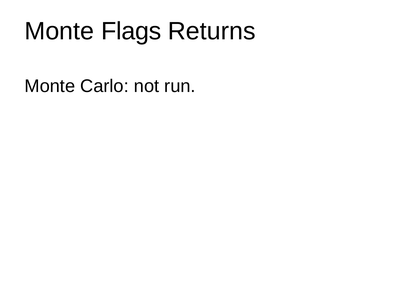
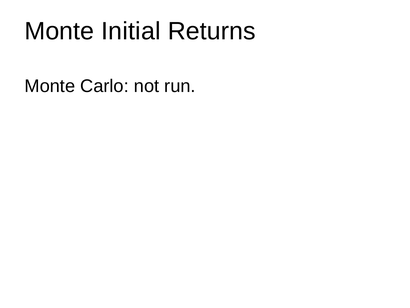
Flags: Flags -> Initial
